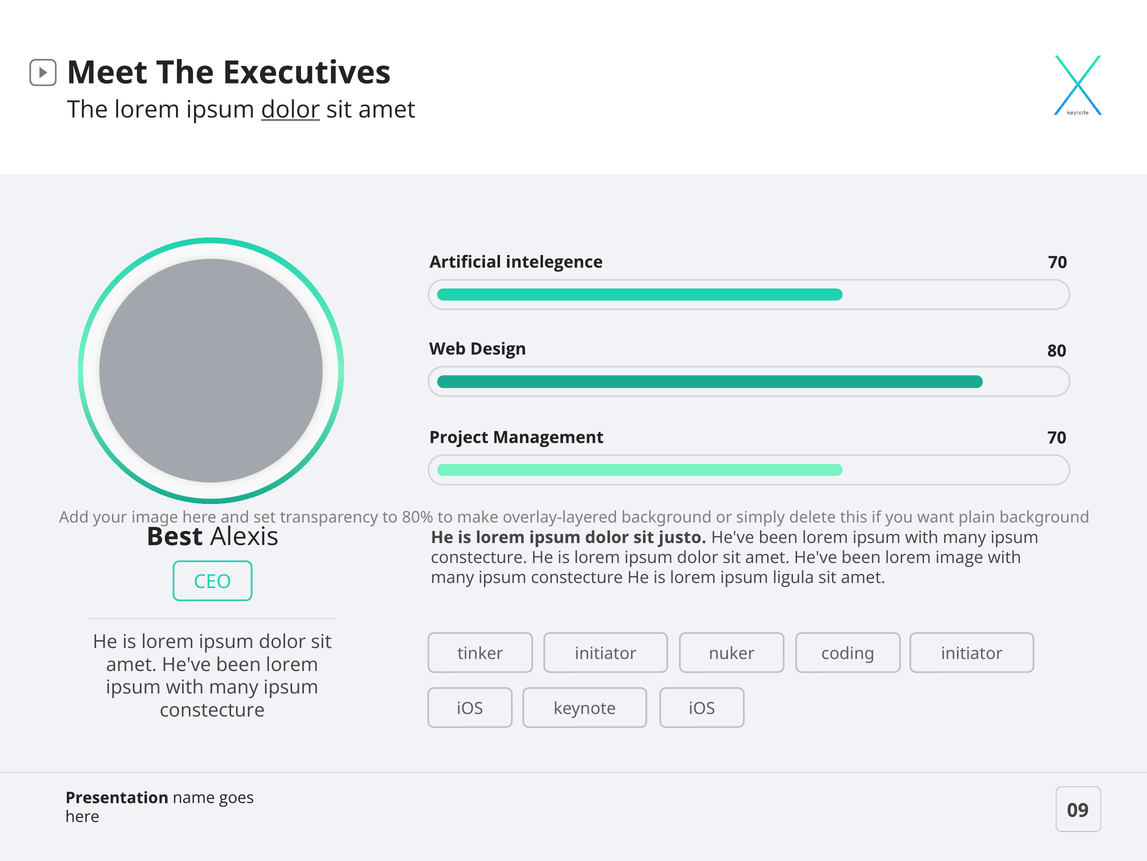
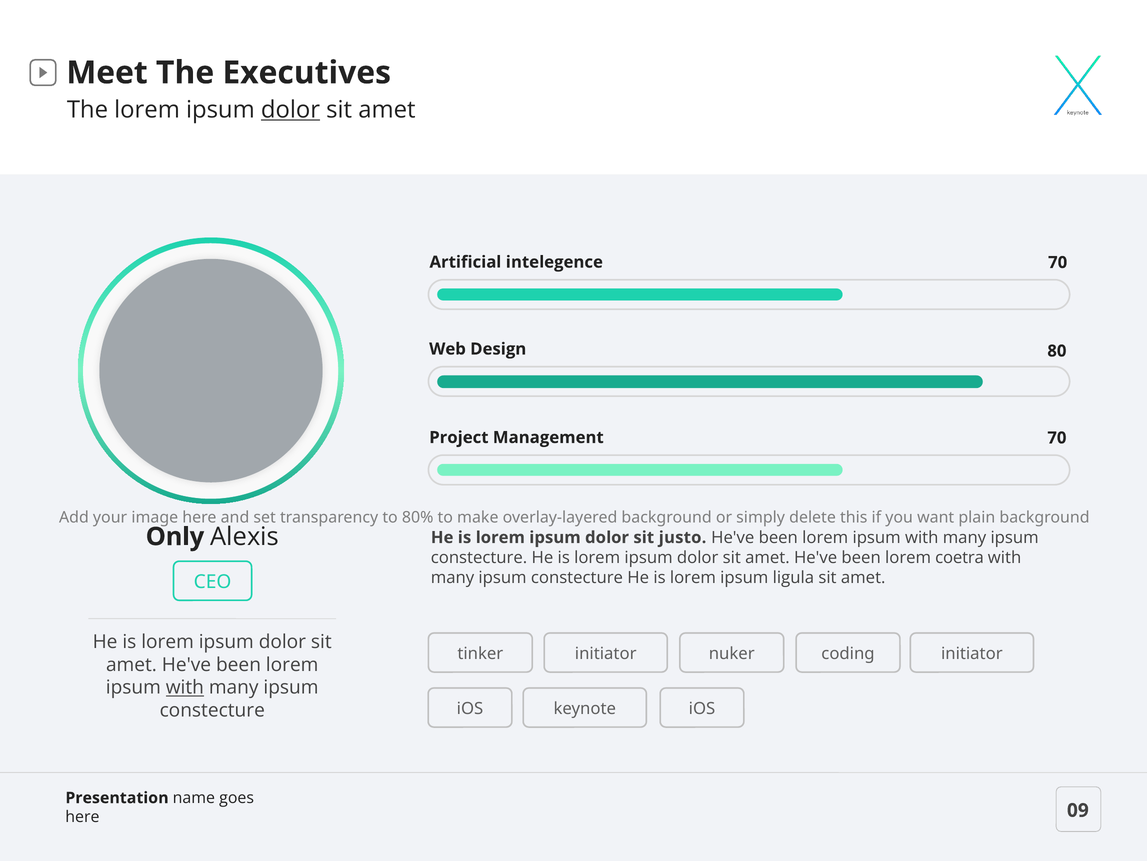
Best: Best -> Only
lorem image: image -> coetra
with at (185, 687) underline: none -> present
